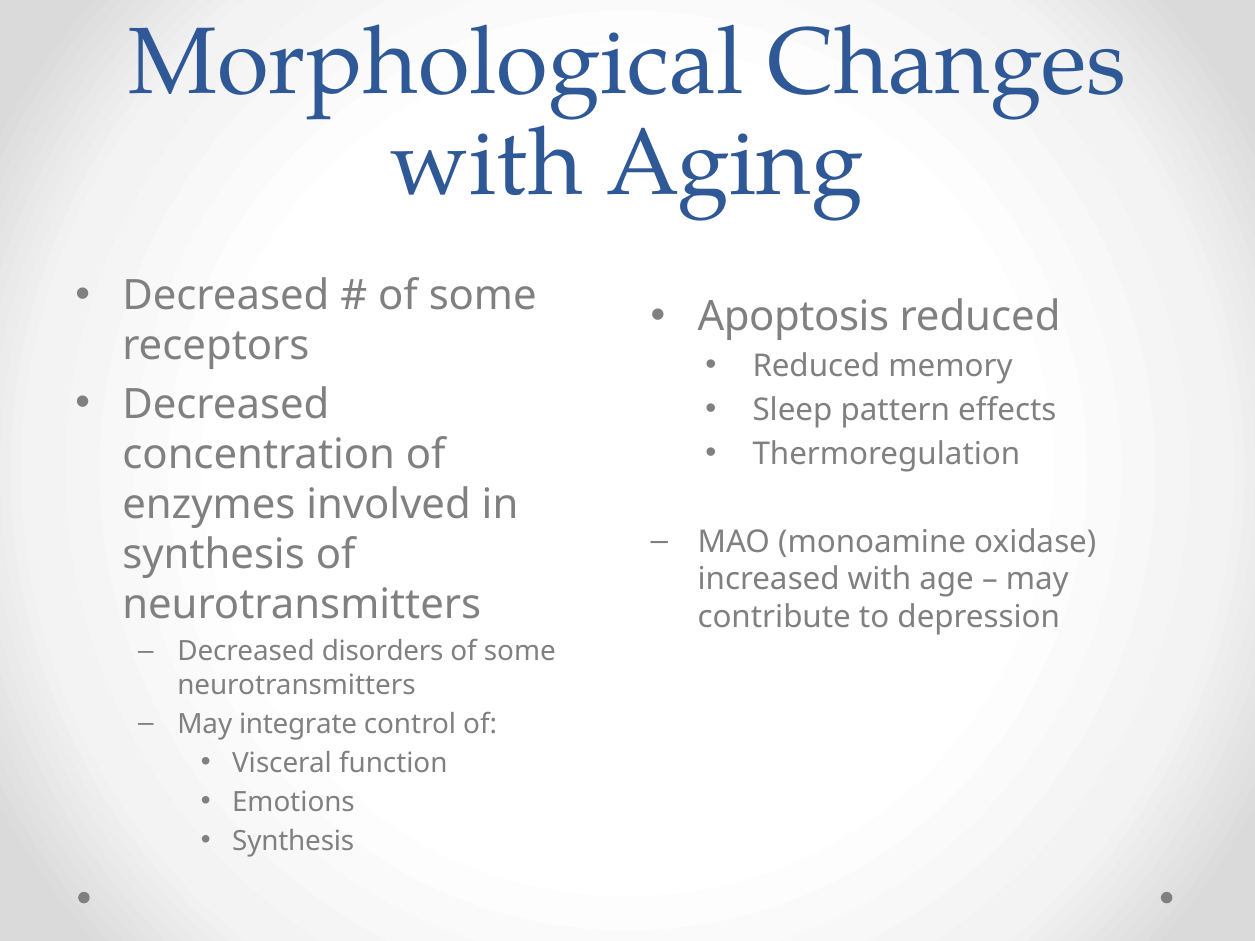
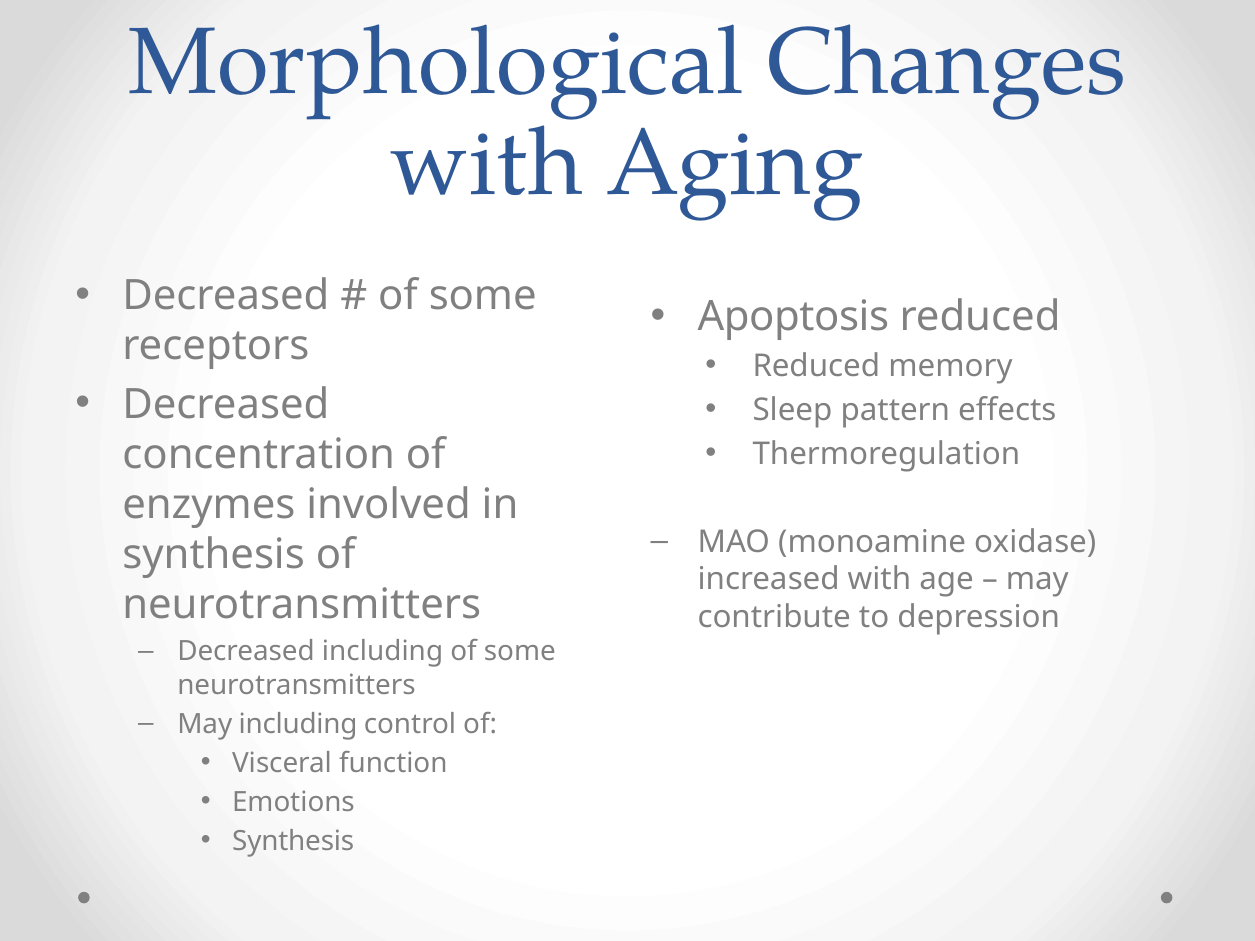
Decreased disorders: disorders -> including
May integrate: integrate -> including
